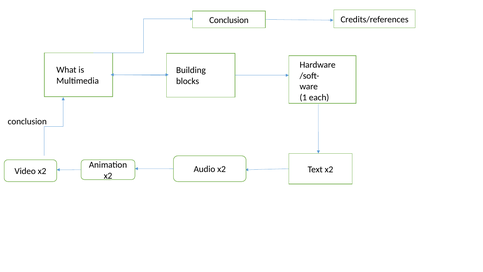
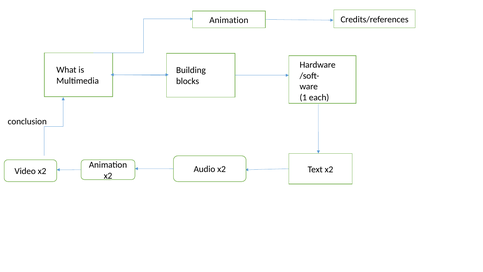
Conclusion at (229, 20): Conclusion -> Animation
